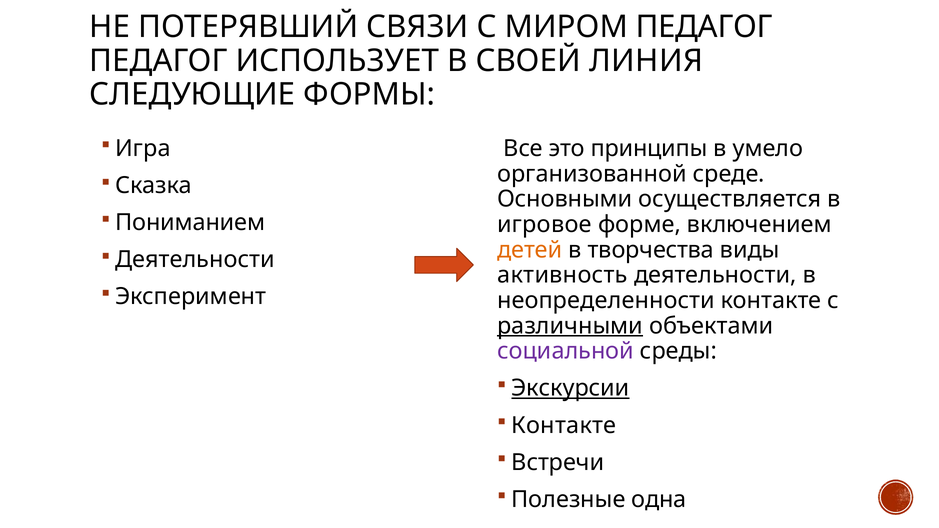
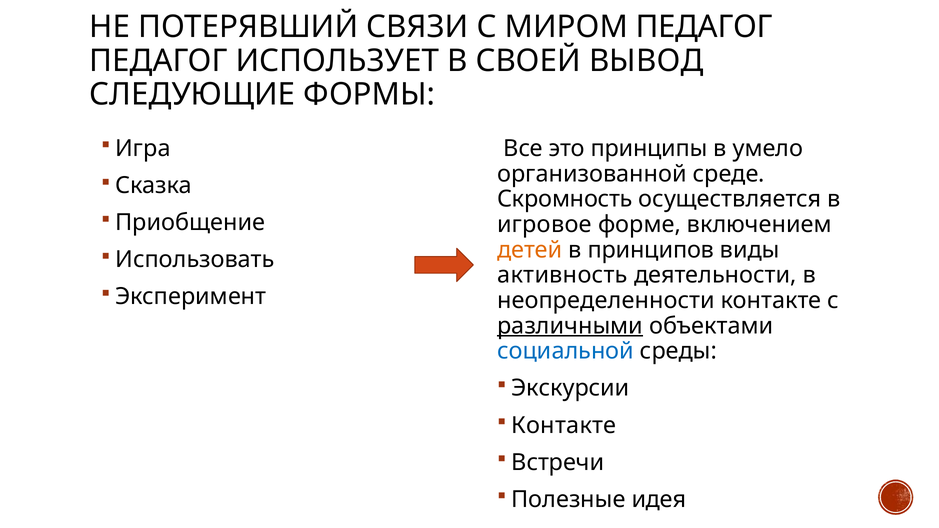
ЛИНИЯ: ЛИНИЯ -> ВЫВОД
Основными: Основными -> Скромность
Пониманием: Пониманием -> Приобщение
творчества: творчества -> принципов
Деятельности at (195, 260): Деятельности -> Использовать
социальной colour: purple -> blue
Экскурсии underline: present -> none
одна: одна -> идея
